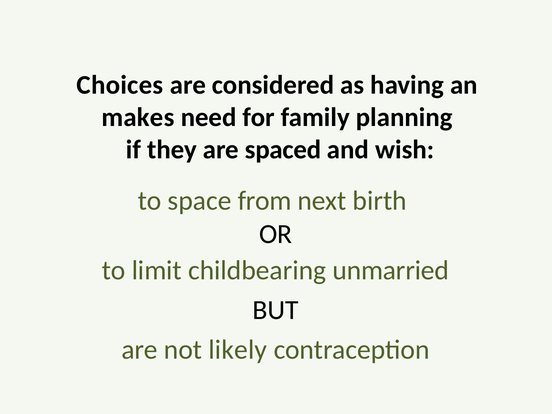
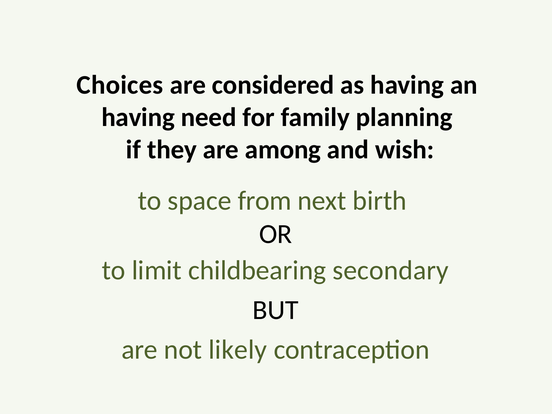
makes at (138, 117): makes -> having
spaced: spaced -> among
unmarried: unmarried -> secondary
